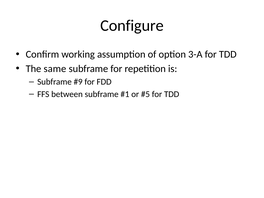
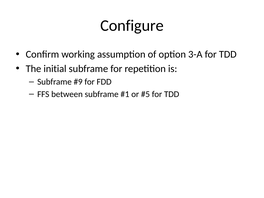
same: same -> initial
